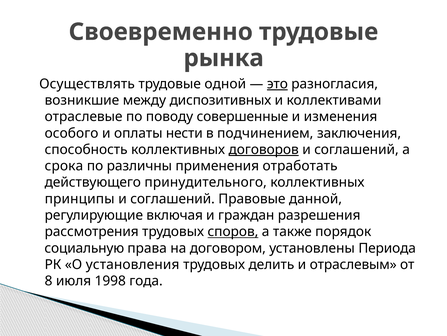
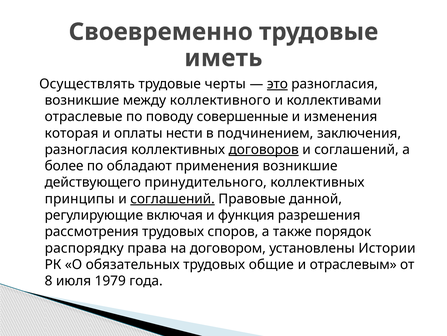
рынка: рынка -> иметь
одной: одной -> черты
диспозитивных: диспозитивных -> коллективного
особого: особого -> которая
способность at (86, 149): способность -> разногласия
срока: срока -> более
различны: различны -> обладают
применения отработать: отработать -> возникшие
соглашений at (173, 198) underline: none -> present
граждан: граждан -> функция
споров underline: present -> none
социальную: социальную -> распорядку
Периода: Периода -> Истории
установления: установления -> обязательных
делить: делить -> общие
1998: 1998 -> 1979
